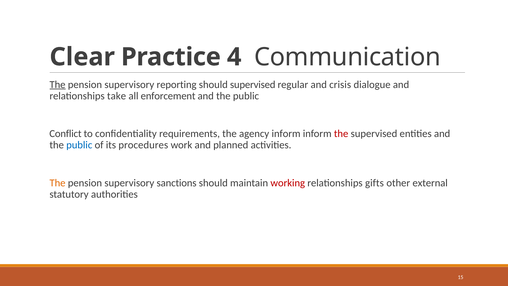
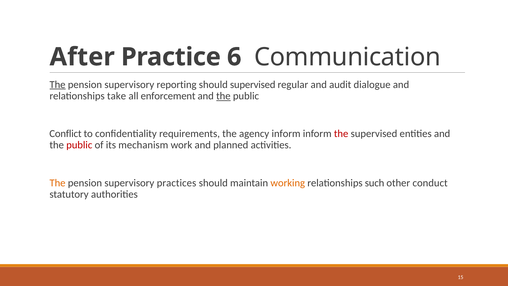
Clear: Clear -> After
4: 4 -> 6
crisis: crisis -> audit
the at (223, 96) underline: none -> present
public at (79, 145) colour: blue -> red
procedures: procedures -> mechanism
sanctions: sanctions -> practices
working colour: red -> orange
gifts: gifts -> such
external: external -> conduct
